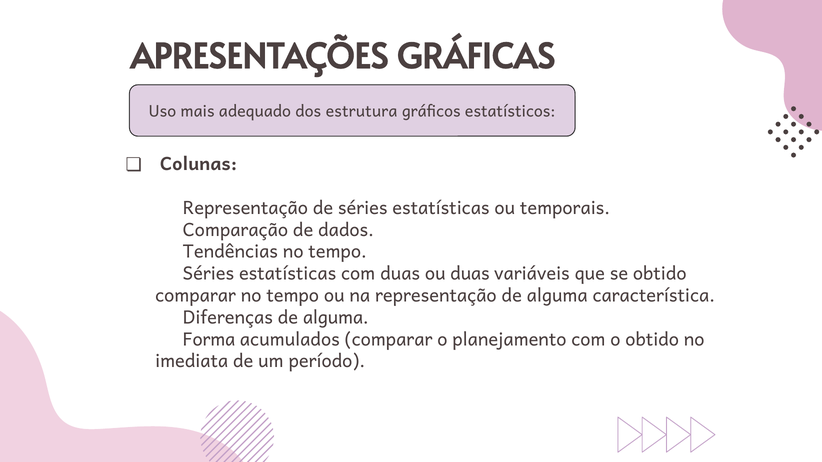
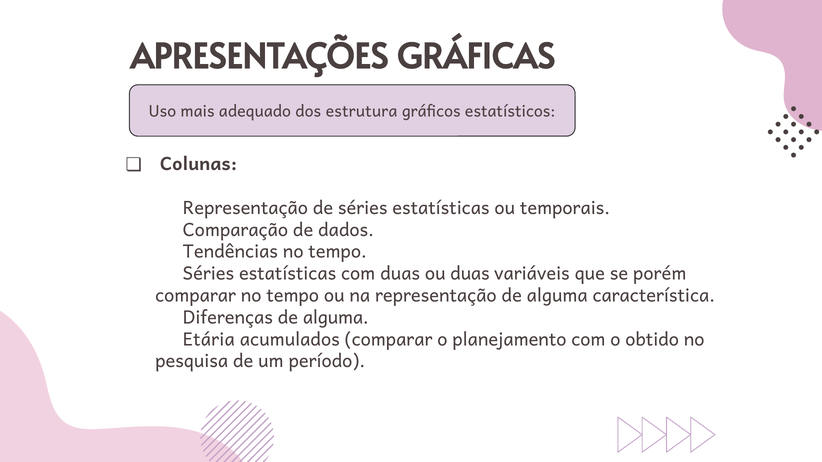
se obtido: obtido -> porém
Forma: Forma -> Etária
imediata: imediata -> pesquisa
